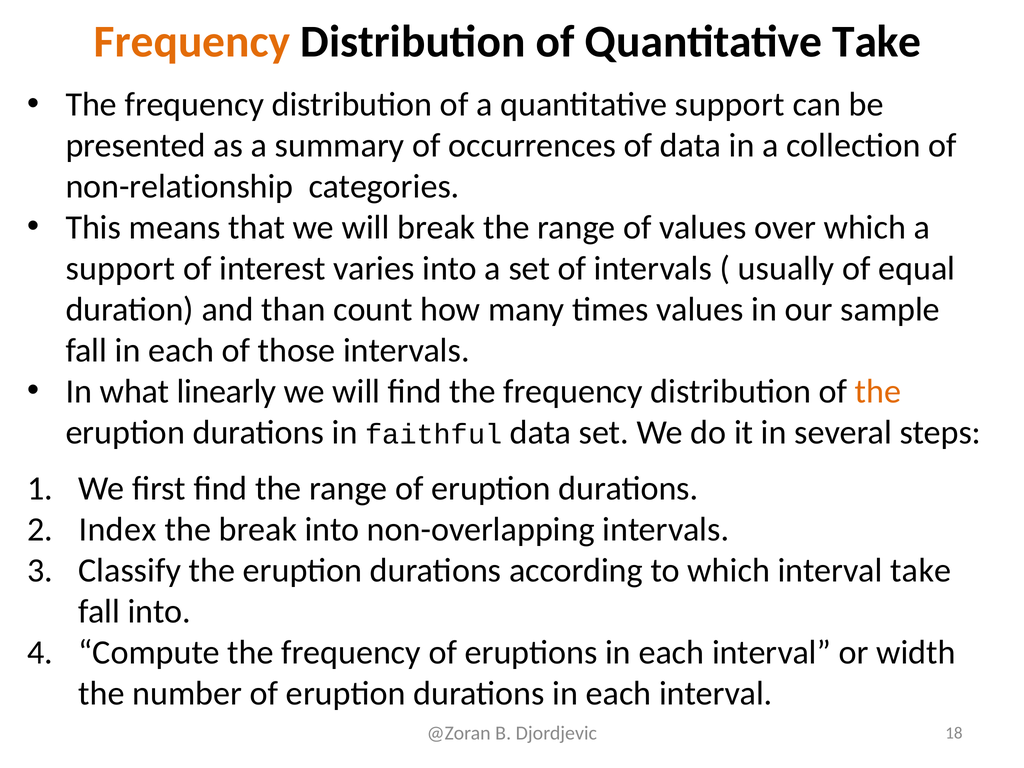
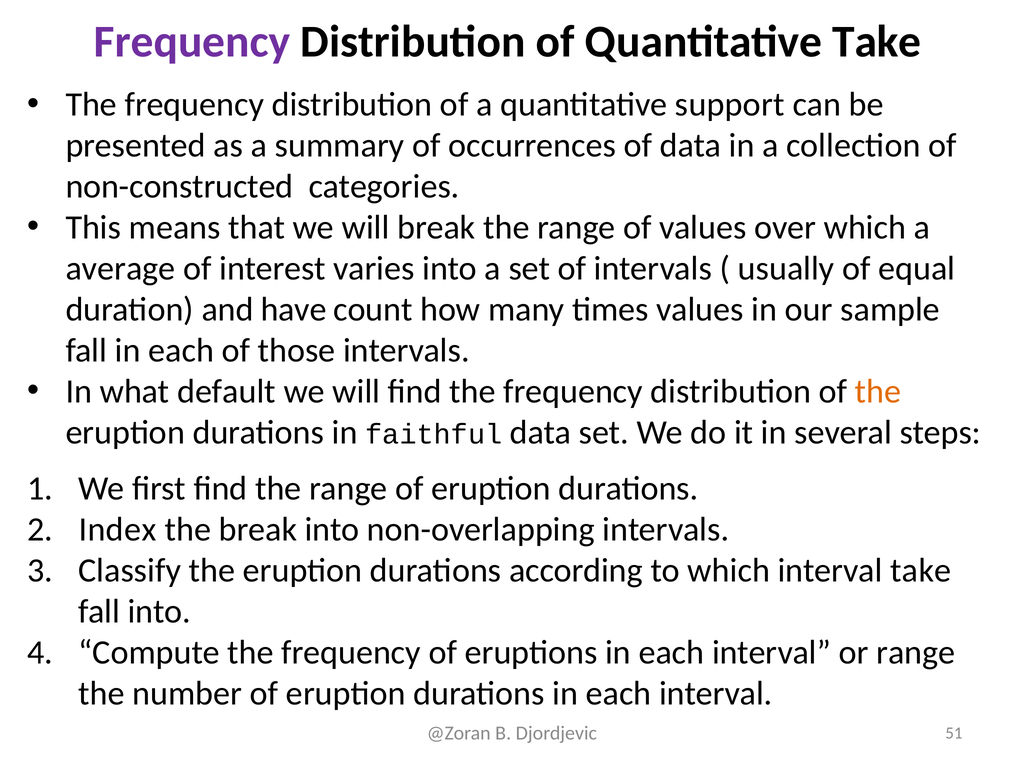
Frequency at (192, 42) colour: orange -> purple
non-relationship: non-relationship -> non-constructed
support at (120, 269): support -> average
than: than -> have
linearly: linearly -> default
or width: width -> range
18: 18 -> 51
